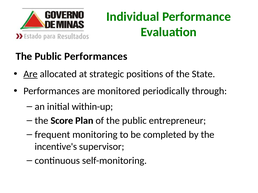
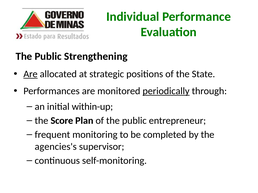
Public Performances: Performances -> Strengthening
periodically underline: none -> present
incentive's: incentive's -> agencies's
